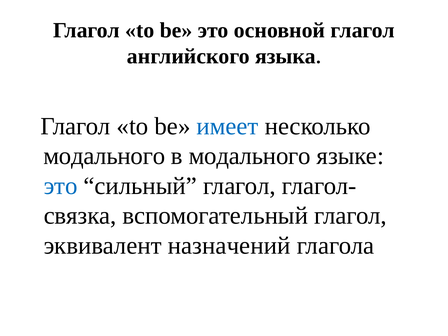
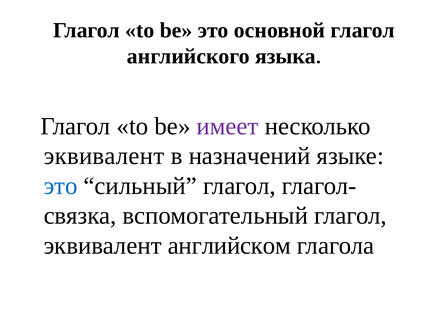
имеет colour: blue -> purple
модального at (104, 156): модального -> эквивалент
в модального: модального -> назначений
назначений: назначений -> английском
